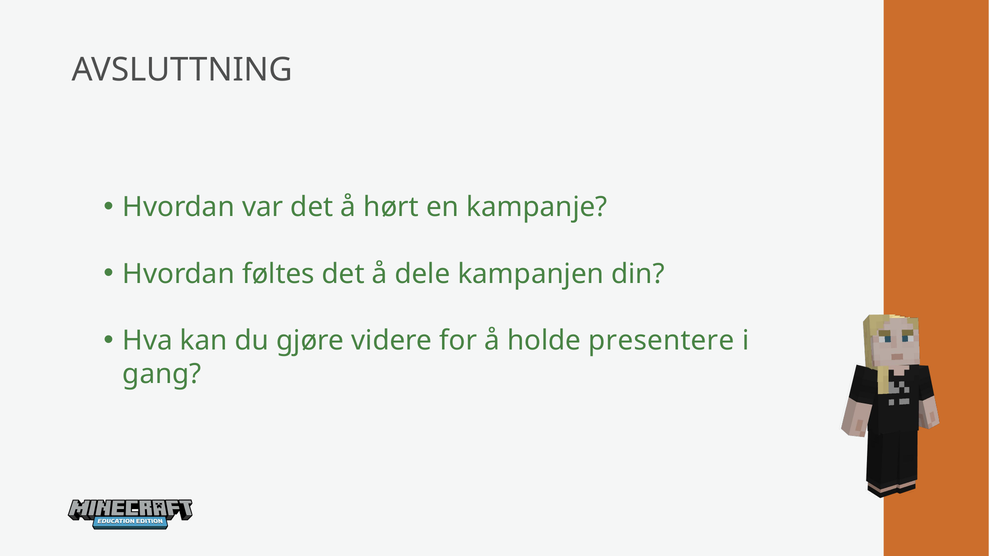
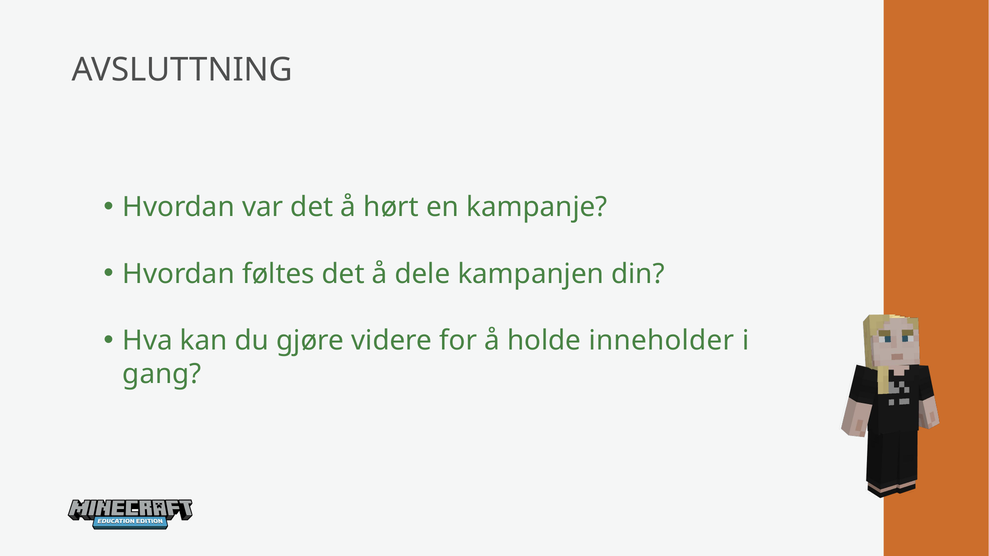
presentere: presentere -> inneholder
